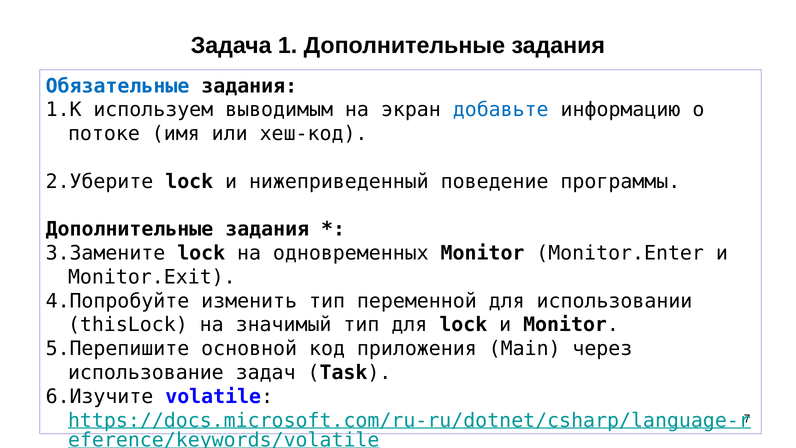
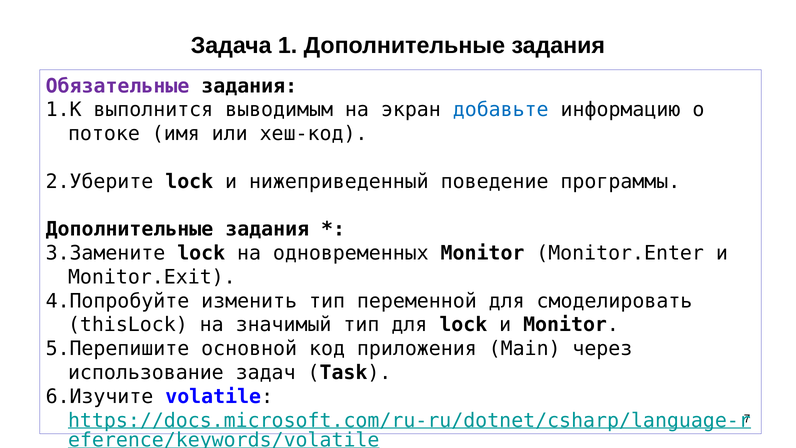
Обязательные colour: blue -> purple
используем: используем -> выполнится
использовании: использовании -> смоделировать
